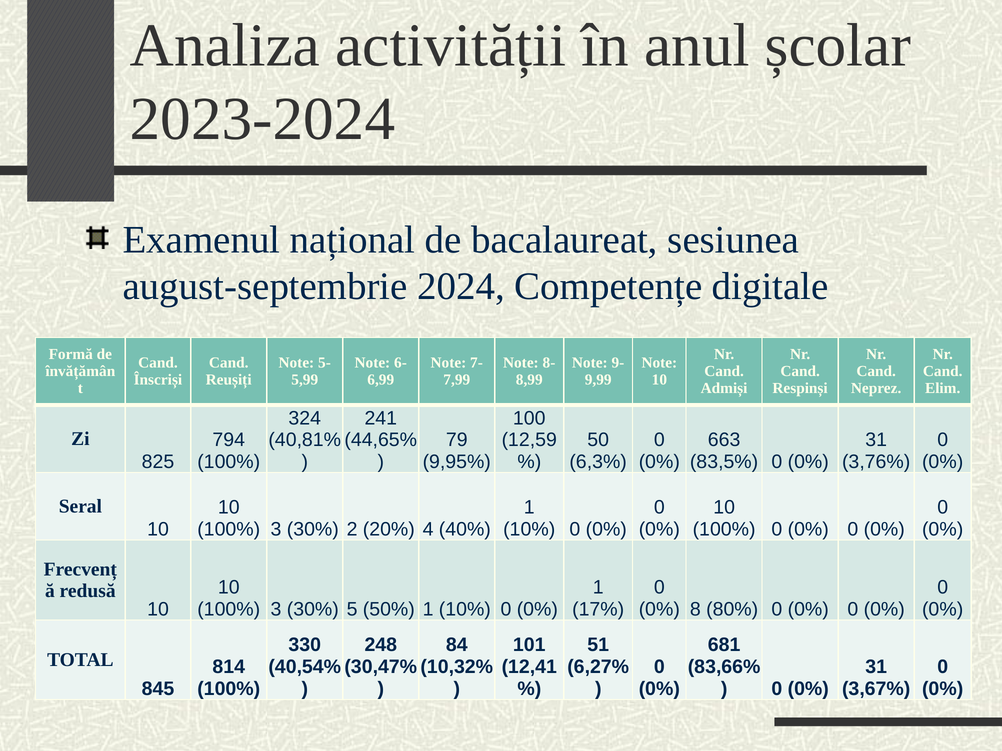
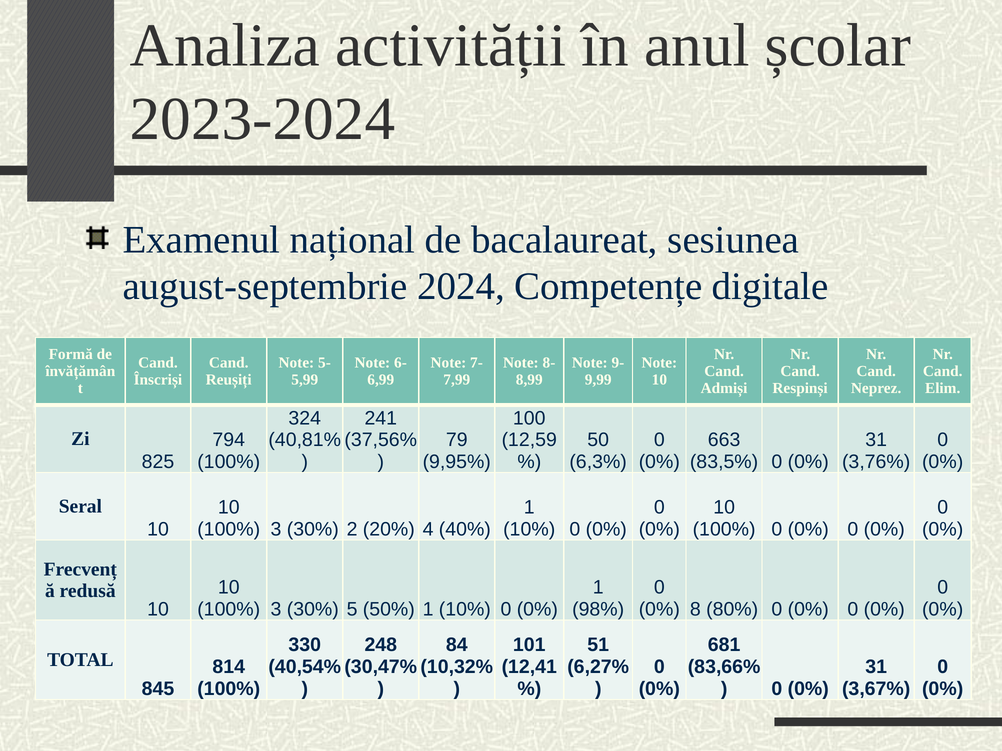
44,65%: 44,65% -> 37,56%
17%: 17% -> 98%
